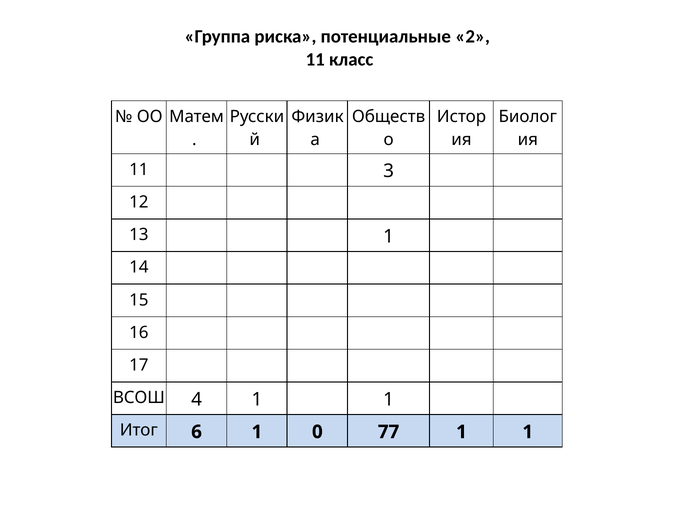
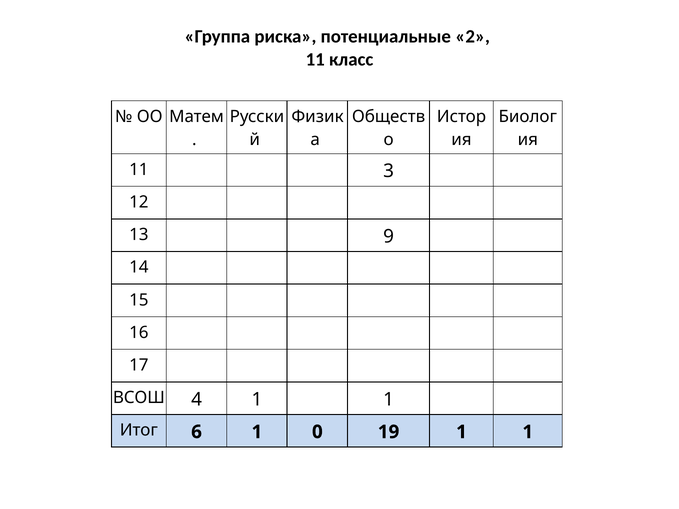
13 1: 1 -> 9
77: 77 -> 19
